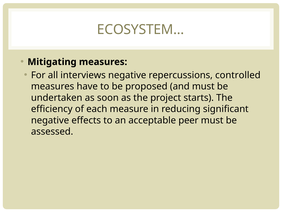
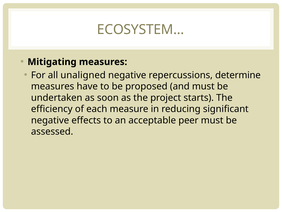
interviews: interviews -> unaligned
controlled: controlled -> determine
